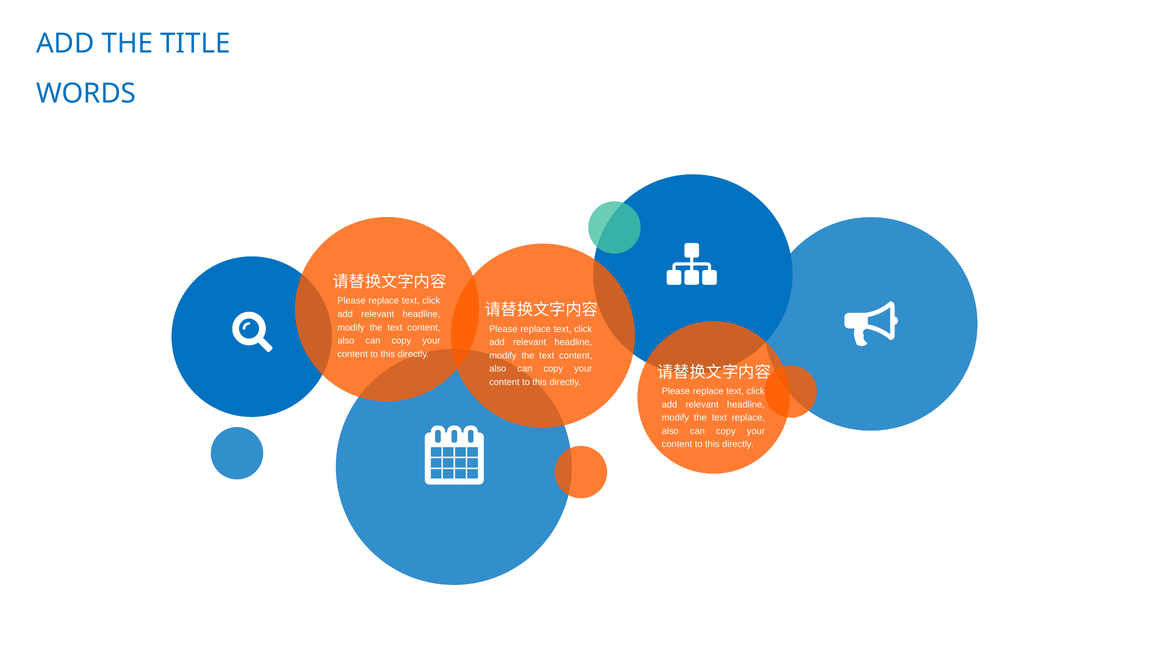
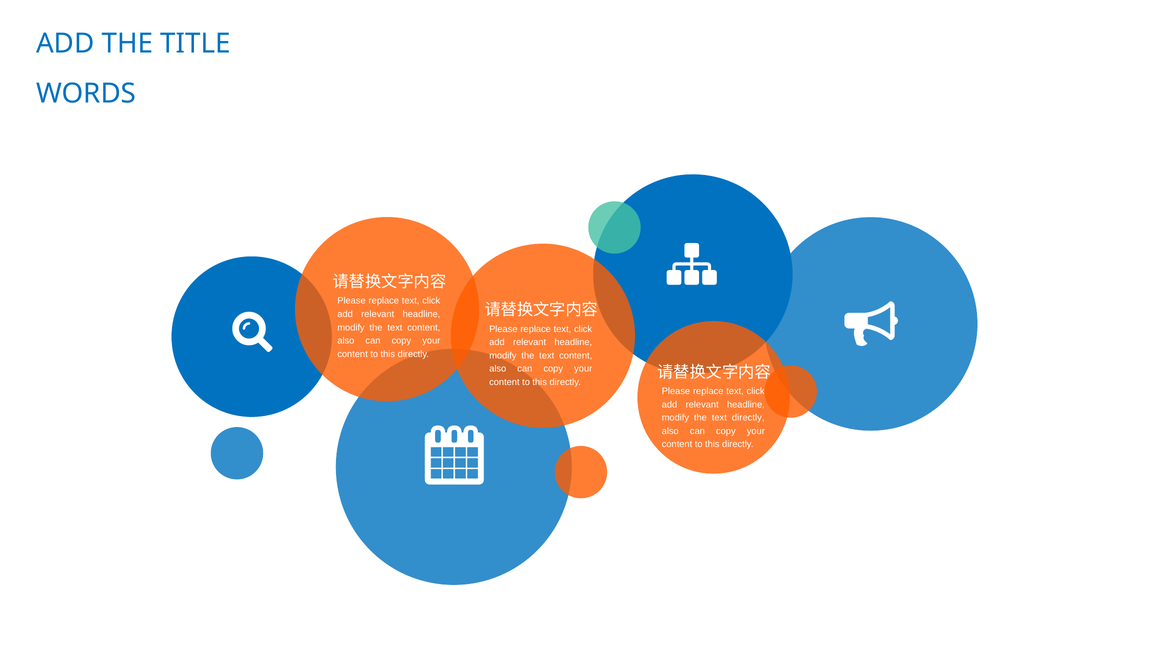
text replace: replace -> directly
